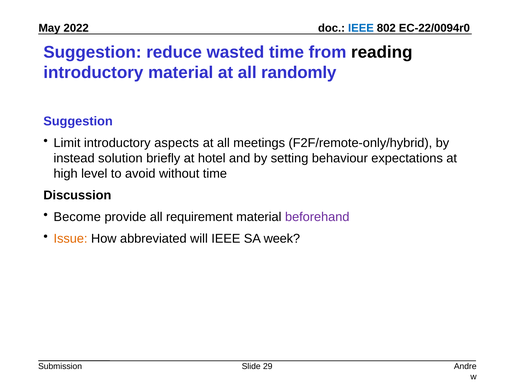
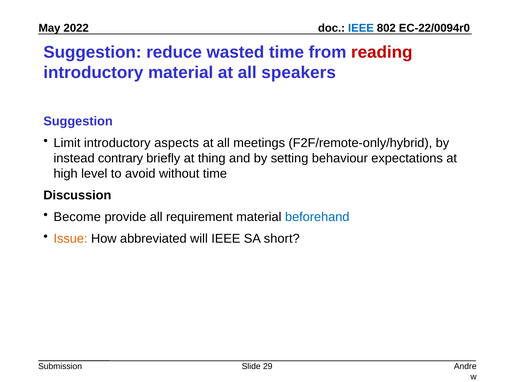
reading colour: black -> red
randomly: randomly -> speakers
solution: solution -> contrary
hotel: hotel -> thing
beforehand colour: purple -> blue
week: week -> short
